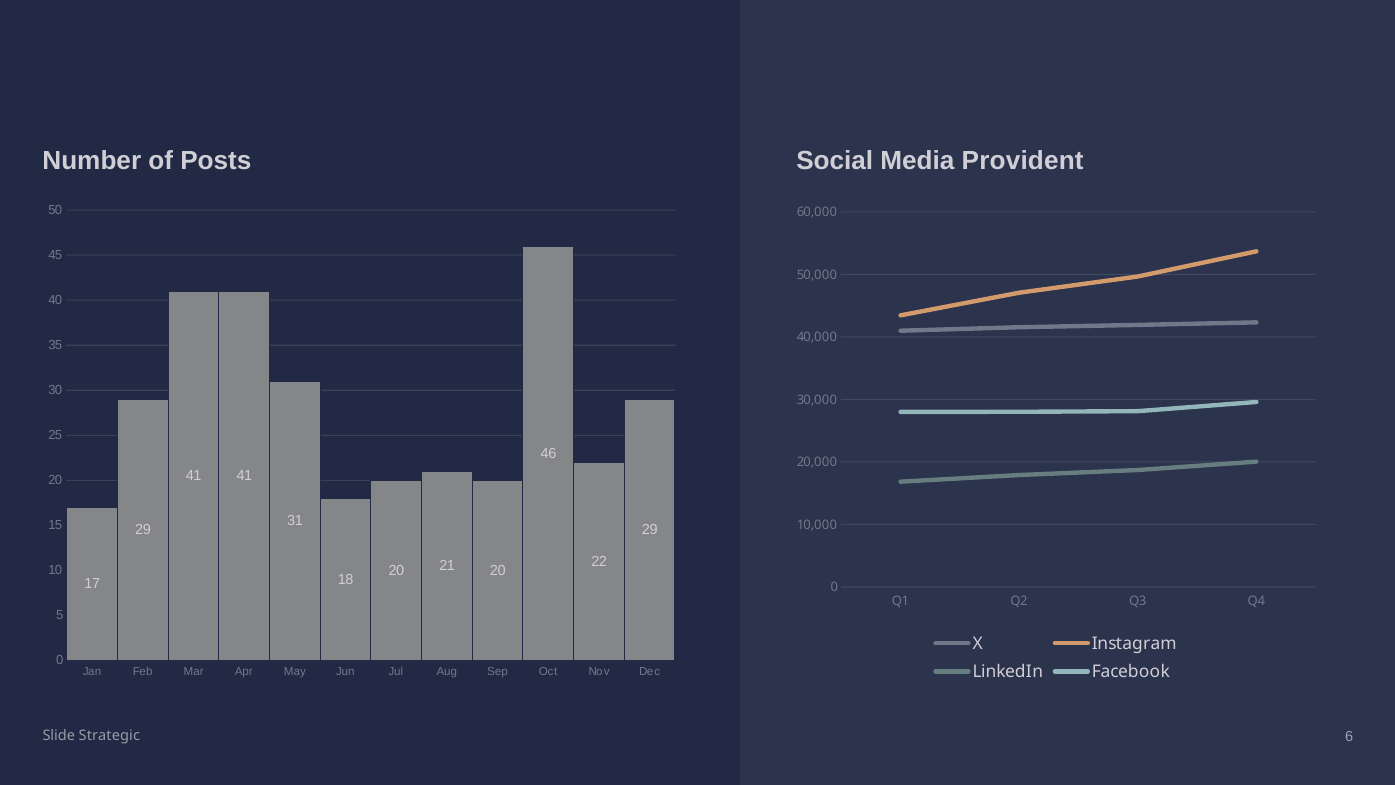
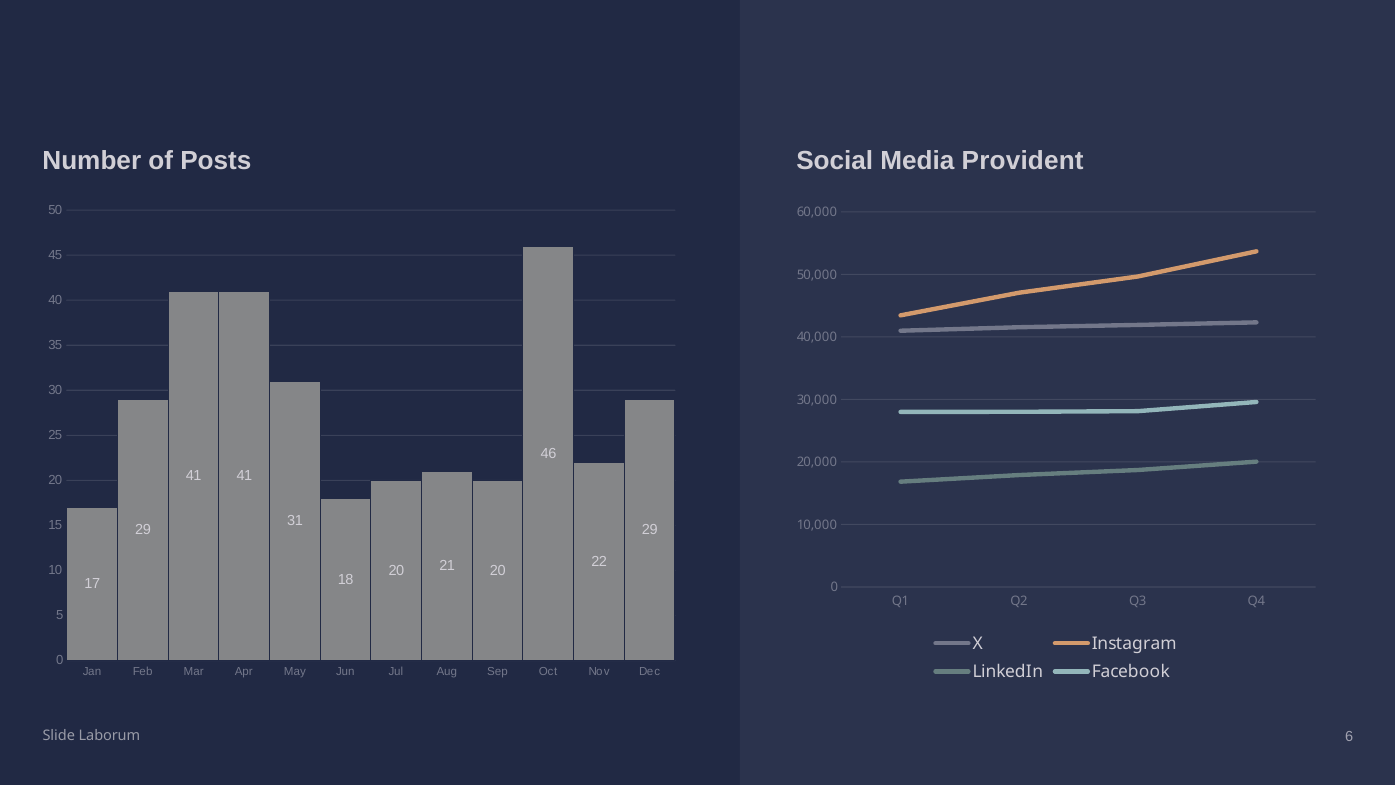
Strategic: Strategic -> Laborum
